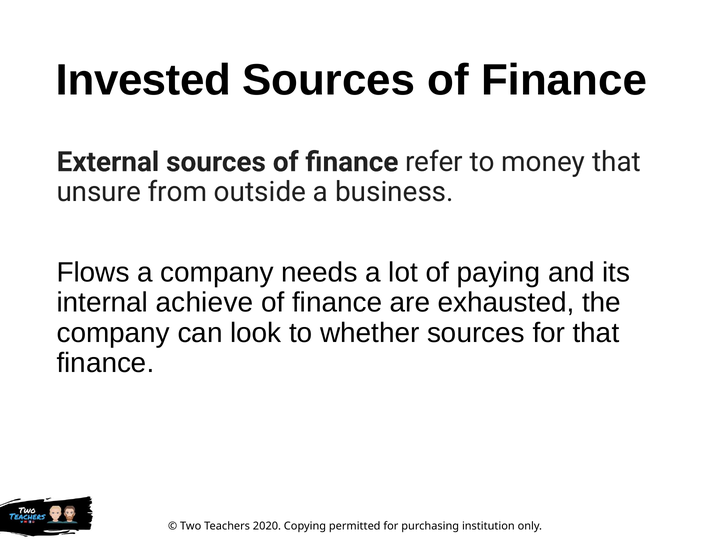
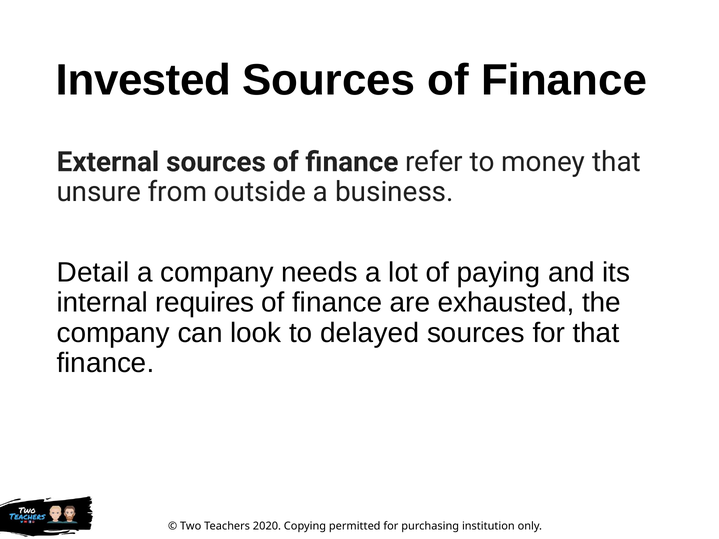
Flows: Flows -> Detail
achieve: achieve -> requires
whether: whether -> delayed
